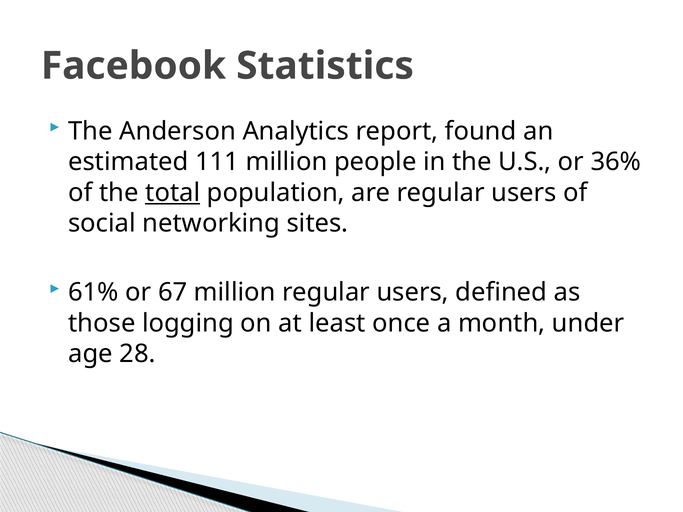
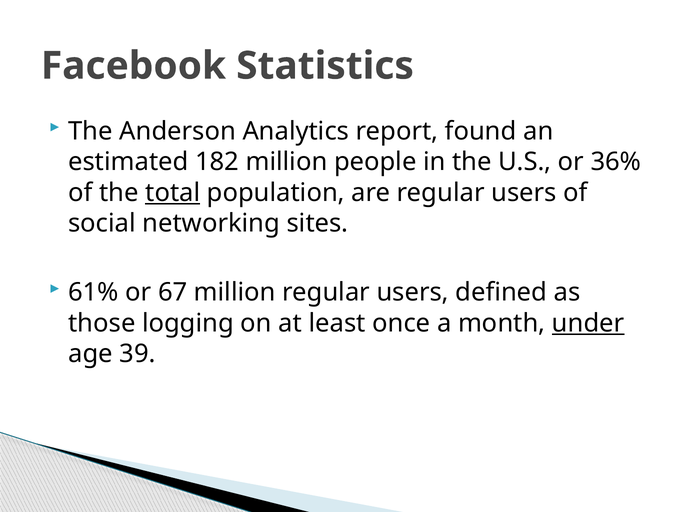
111: 111 -> 182
under underline: none -> present
28: 28 -> 39
